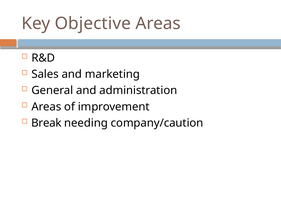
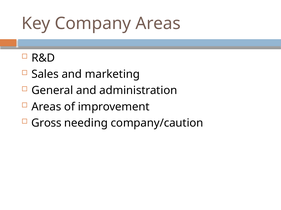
Objective: Objective -> Company
Break: Break -> Gross
